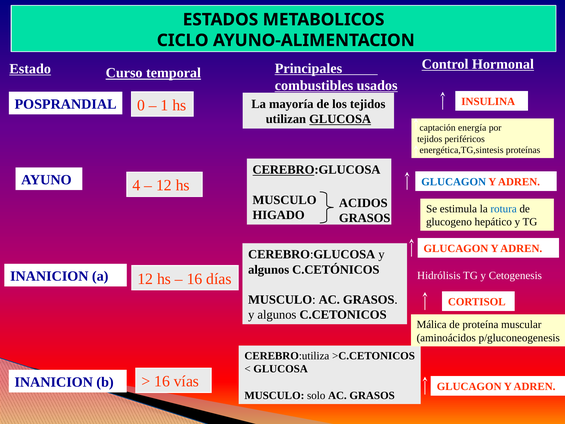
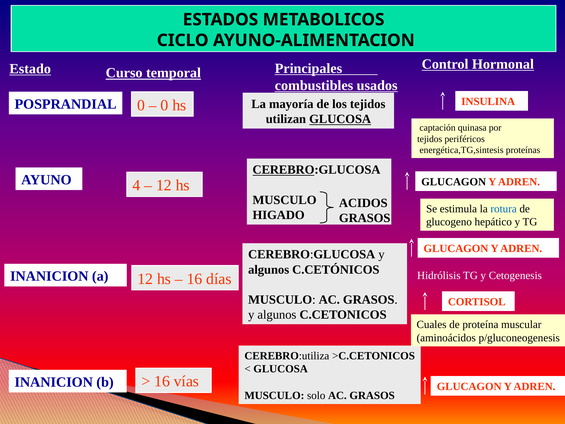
1 at (164, 105): 1 -> 0
energía: energía -> quinasa
GLUCAGON at (454, 182) colour: blue -> black
Málica: Málica -> Cuales
